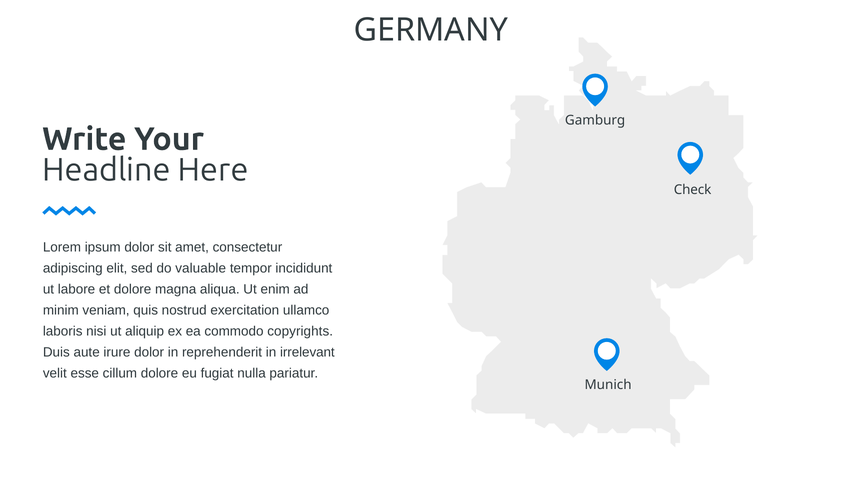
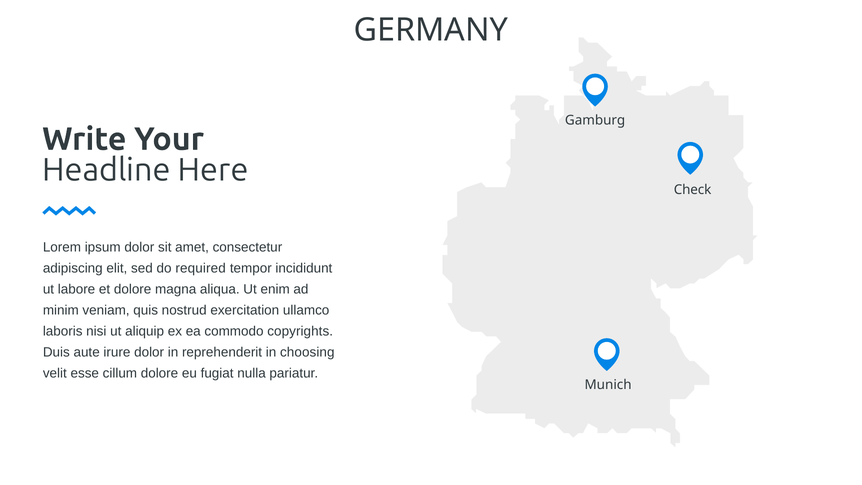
valuable: valuable -> required
irrelevant: irrelevant -> choosing
